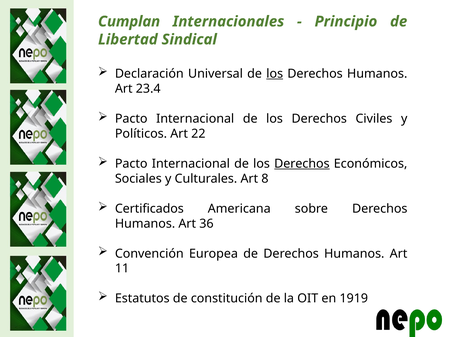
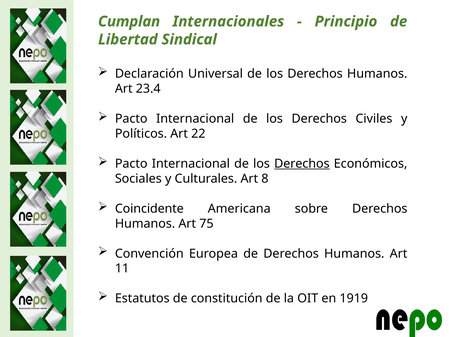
los at (275, 74) underline: present -> none
Certificados: Certificados -> Coincidente
36: 36 -> 75
